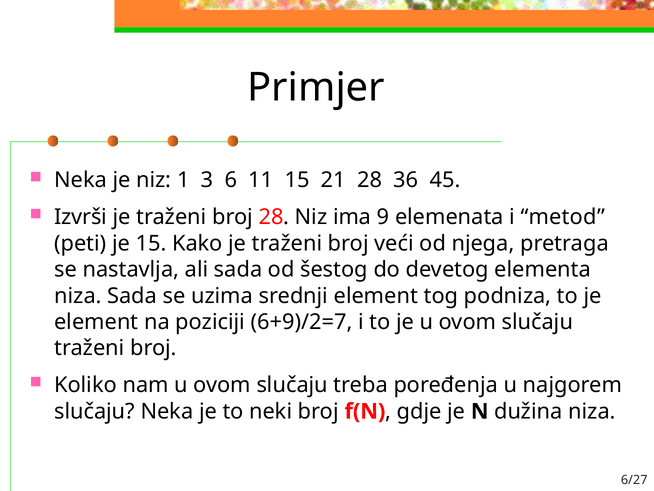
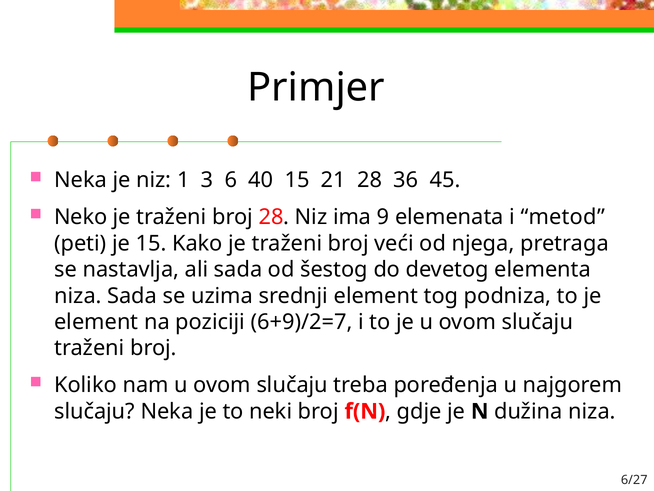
11: 11 -> 40
Izvrši: Izvrši -> Neko
